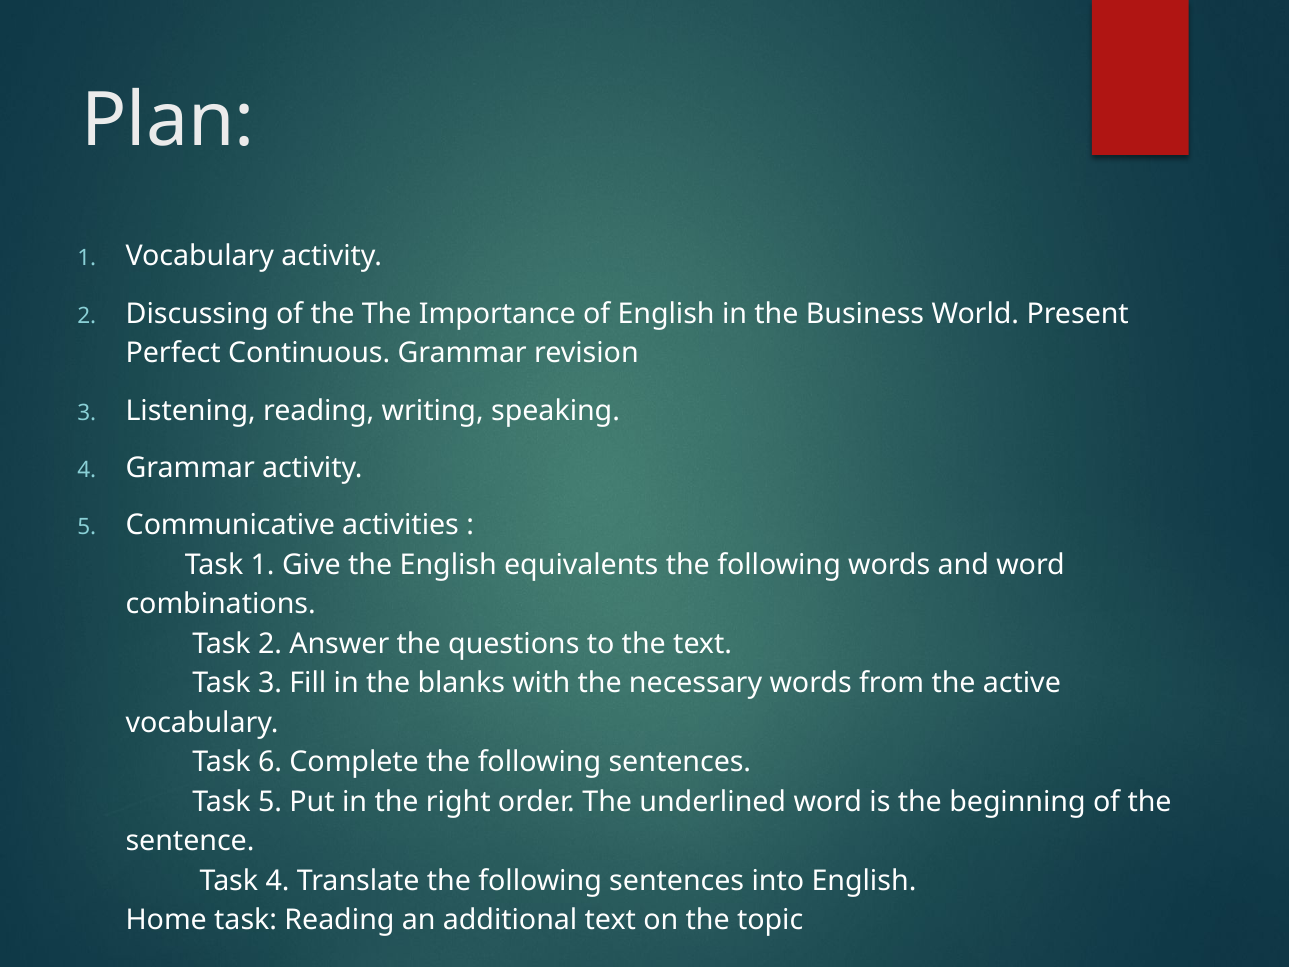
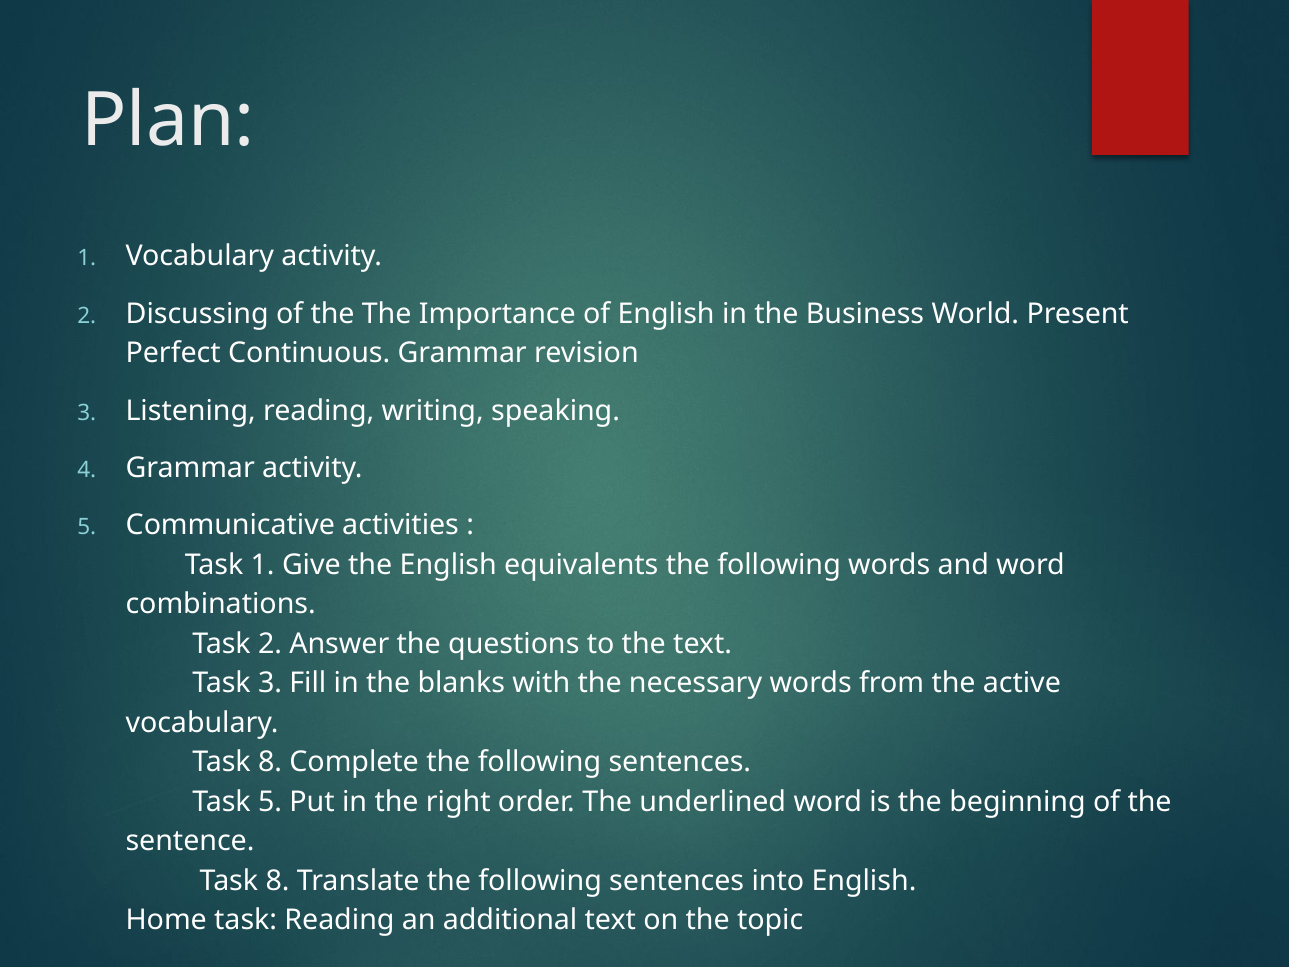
6 at (270, 762): 6 -> 8
4 at (278, 881): 4 -> 8
